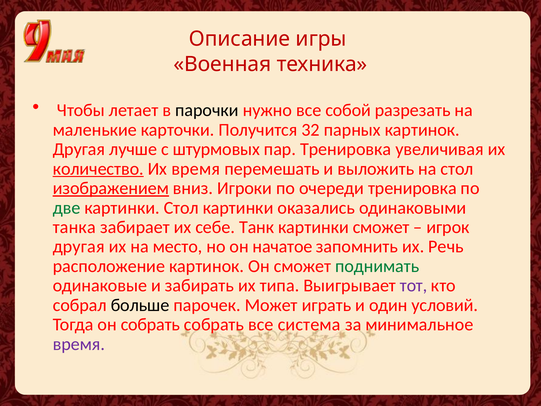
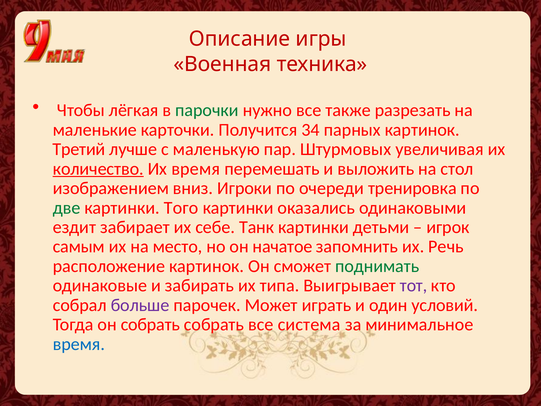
летает: летает -> лёгкая
парочки colour: black -> green
собой: собой -> также
32: 32 -> 34
Другая at (79, 149): Другая -> Третий
штурмовых: штурмовых -> маленькую
пар Тренировка: Тренировка -> Штурмовых
изображением underline: present -> none
картинки Стол: Стол -> Того
танка: танка -> ездит
картинки сможет: сможет -> детьми
другая at (79, 247): другая -> самым
больше colour: black -> purple
время at (79, 344) colour: purple -> blue
